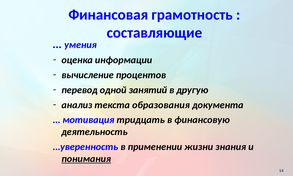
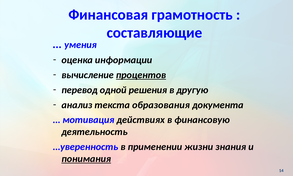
процентов underline: none -> present
занятий: занятий -> решения
тридцать: тридцать -> действиях
